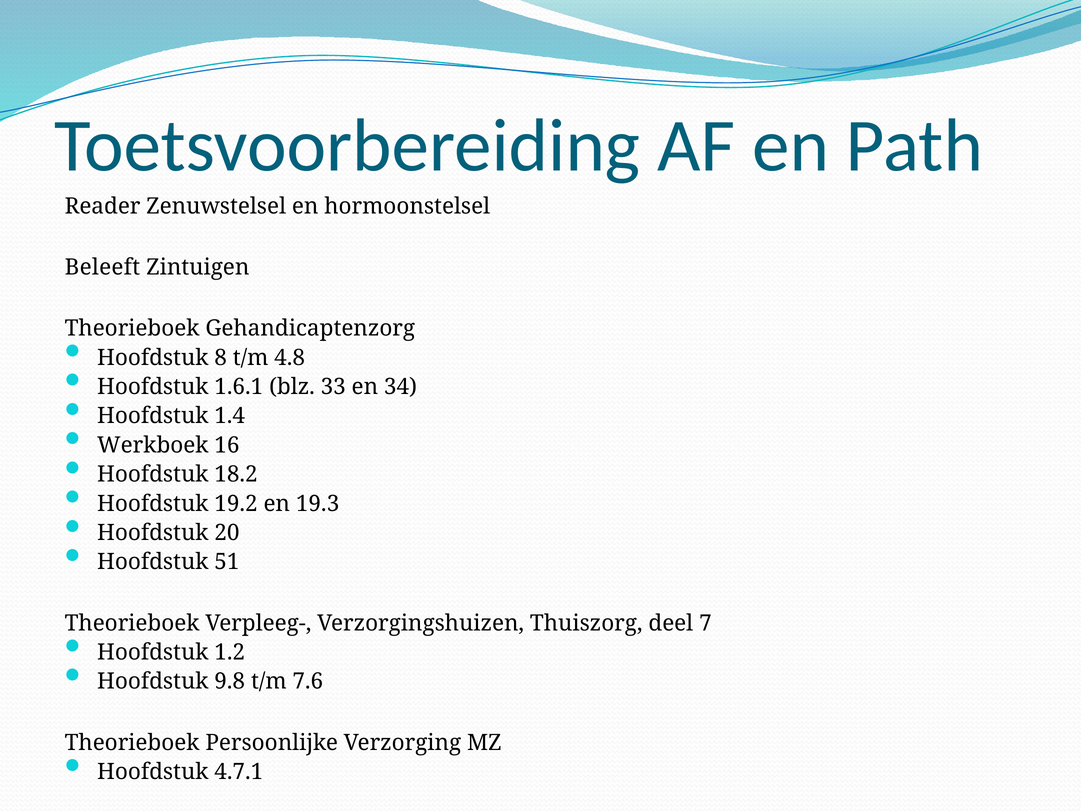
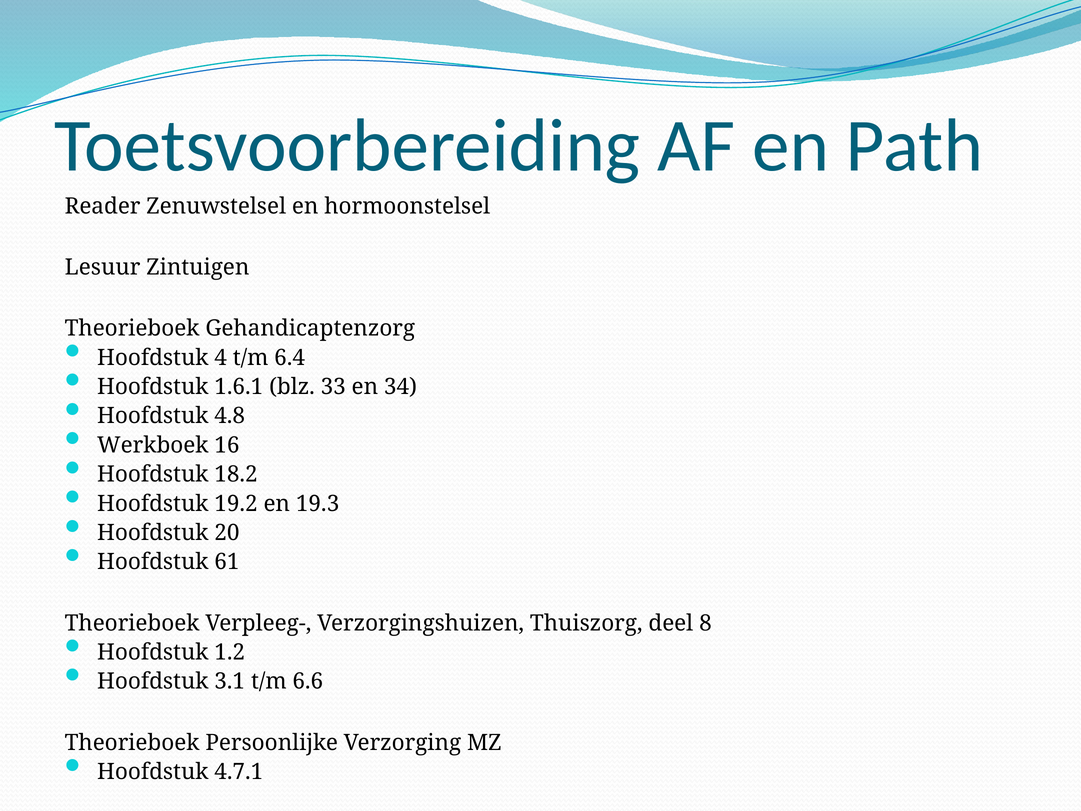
Beleeft: Beleeft -> Lesuur
8: 8 -> 4
4.8: 4.8 -> 6.4
1.4: 1.4 -> 4.8
51: 51 -> 61
7: 7 -> 8
9.8: 9.8 -> 3.1
7.6: 7.6 -> 6.6
